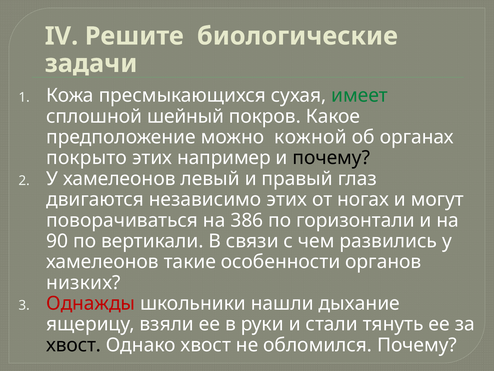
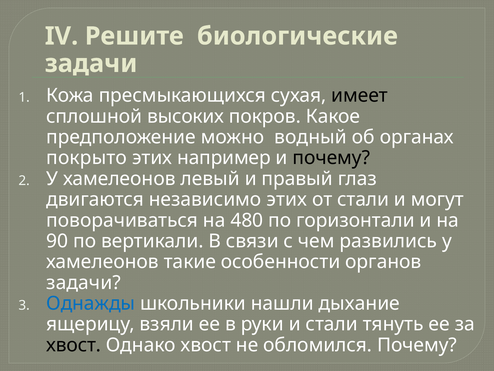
имеет colour: green -> black
шейный: шейный -> высоких
кожной: кожной -> водный
от ногах: ногах -> стали
386: 386 -> 480
низких at (83, 282): низких -> задачи
Однажды colour: red -> blue
